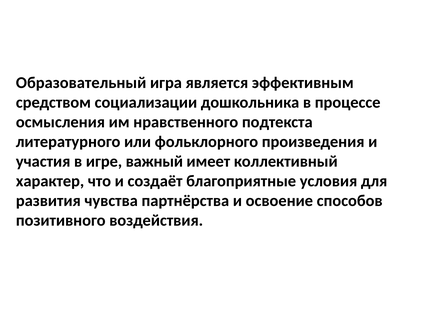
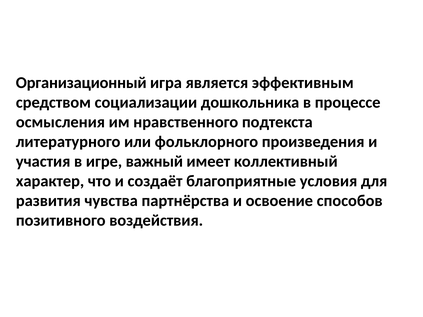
Образовательный: Образовательный -> Организационный
